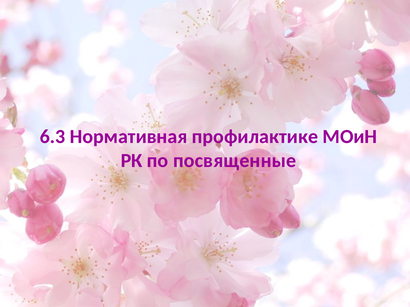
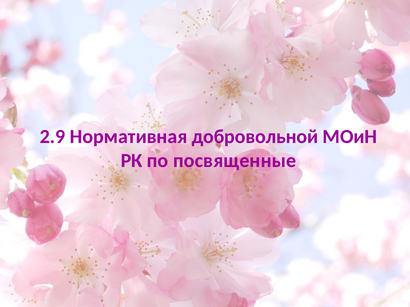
6.3: 6.3 -> 2.9
профилактике: профилактике -> добровольной
